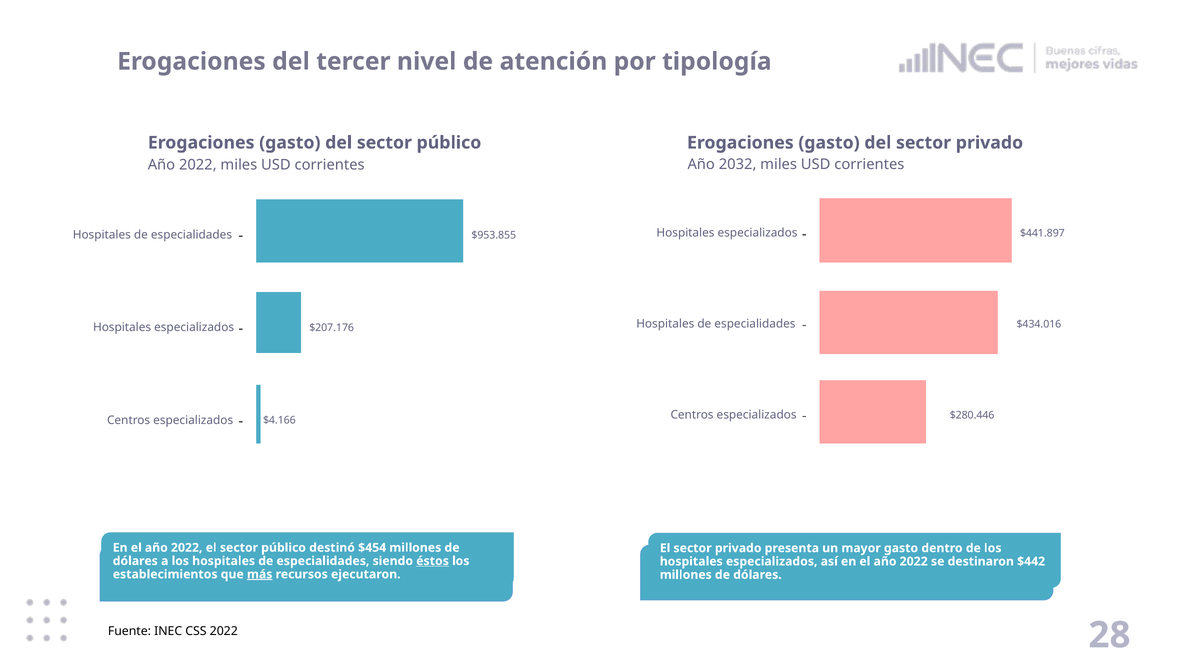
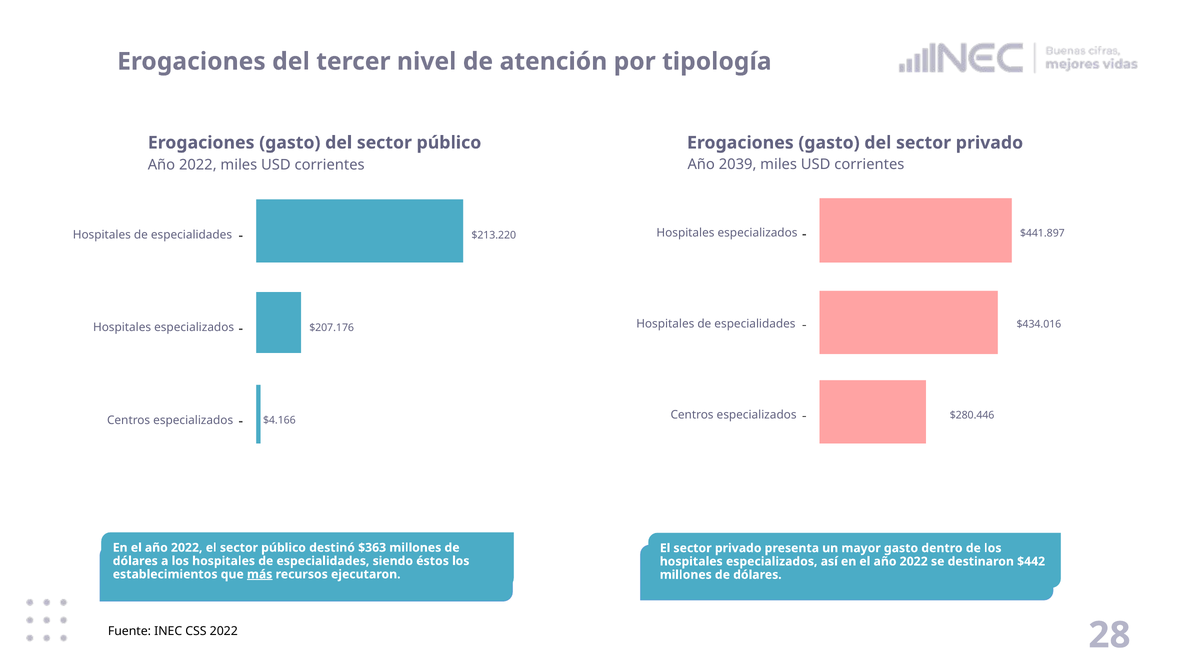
2032: 2032 -> 2039
$953.855: $953.855 -> $213.220
$454: $454 -> $363
éstos underline: present -> none
